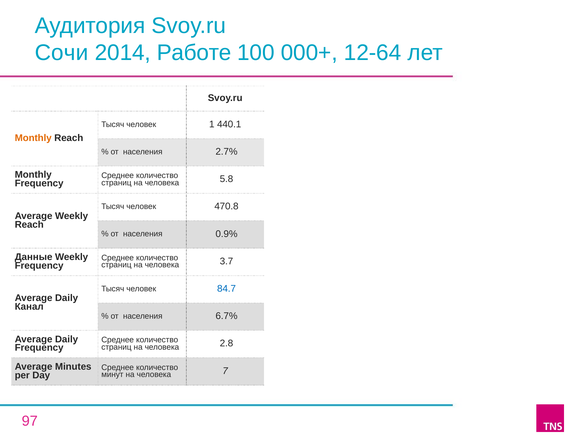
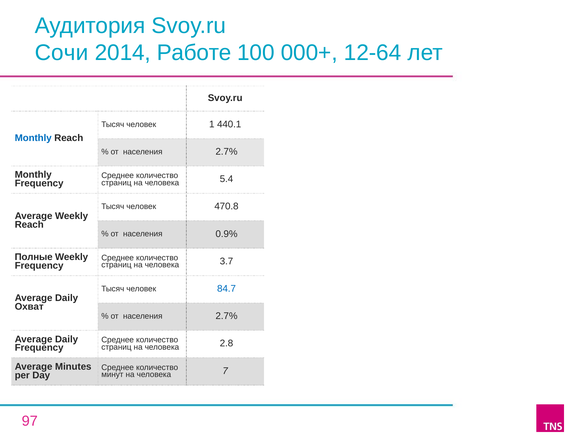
Monthly at (33, 138) colour: orange -> blue
5.8: 5.8 -> 5.4
Данные: Данные -> Полные
Канал: Канал -> Охват
6.7% at (227, 316): 6.7% -> 2.7%
